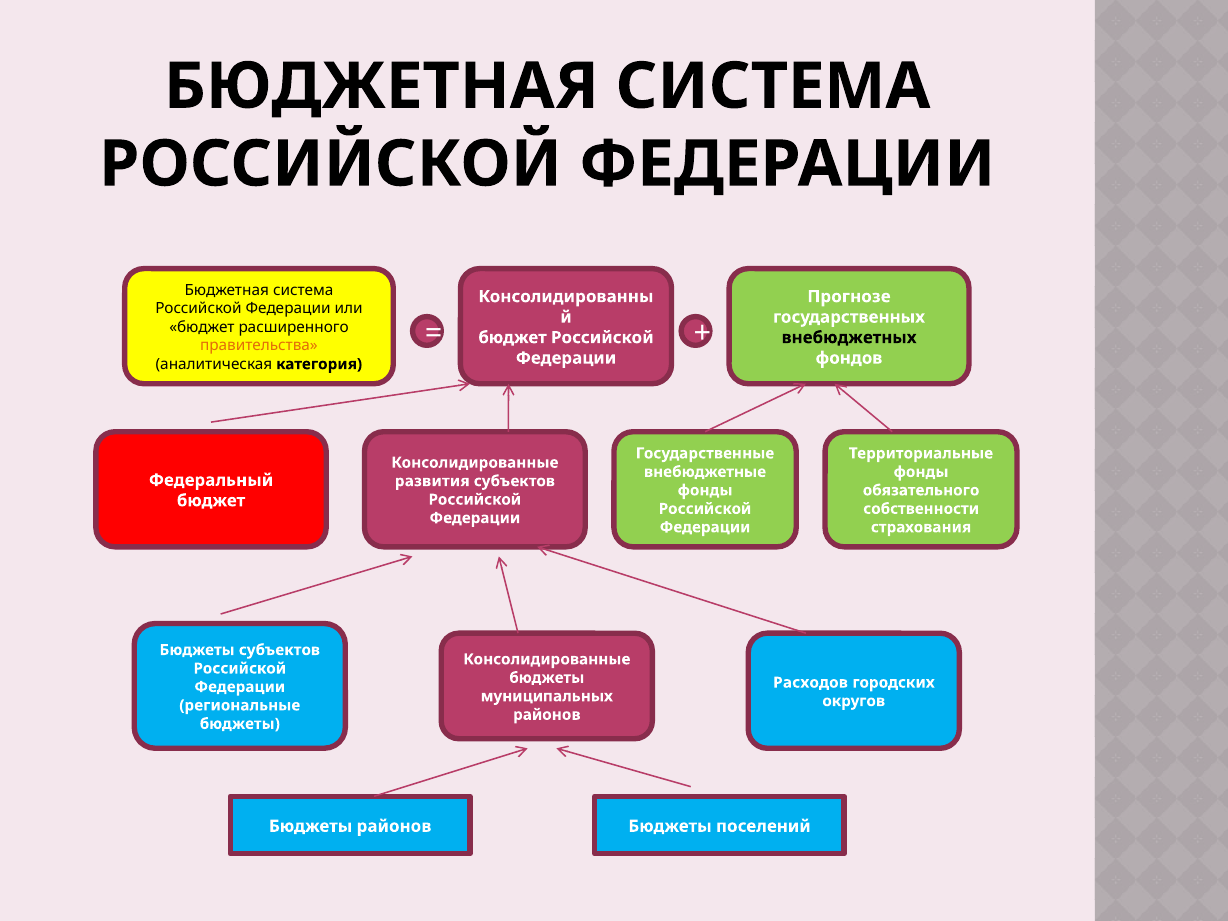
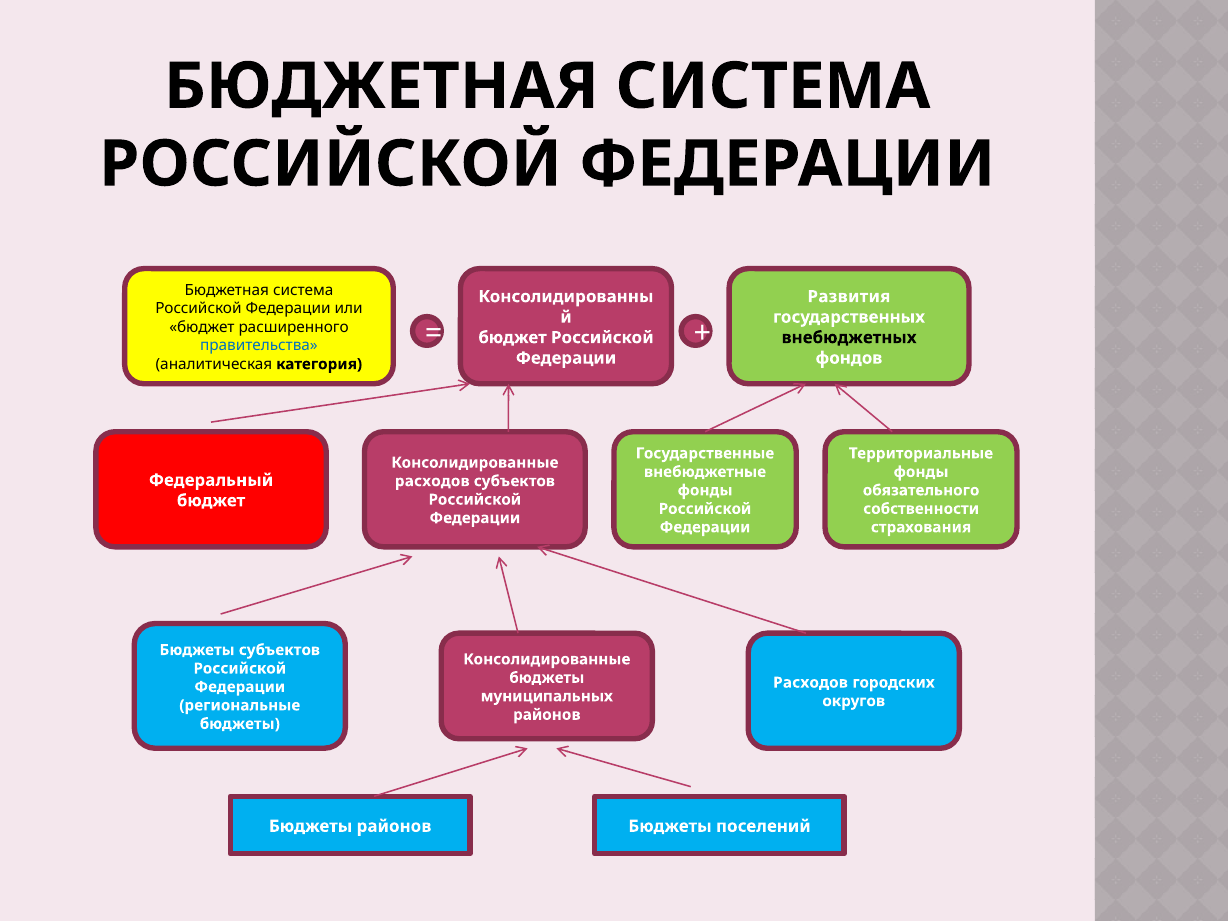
Прогнозе: Прогнозе -> Развития
правительства colour: orange -> blue
развития at (432, 481): развития -> расходов
